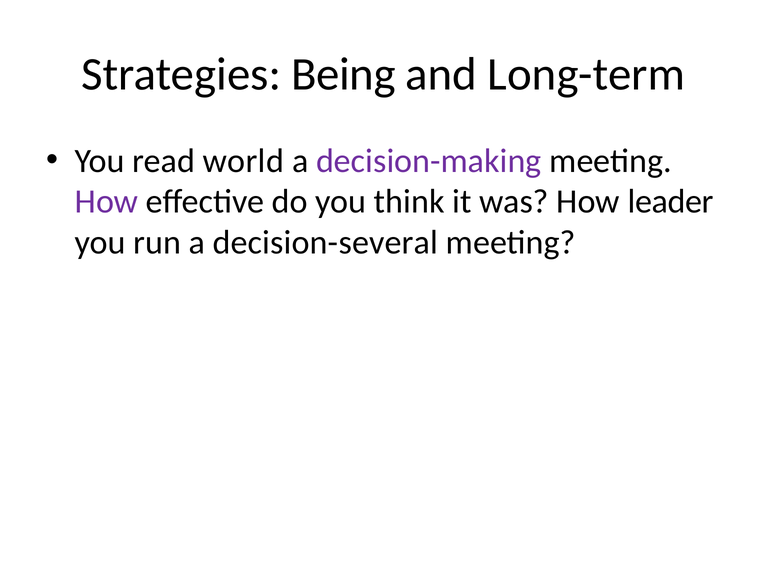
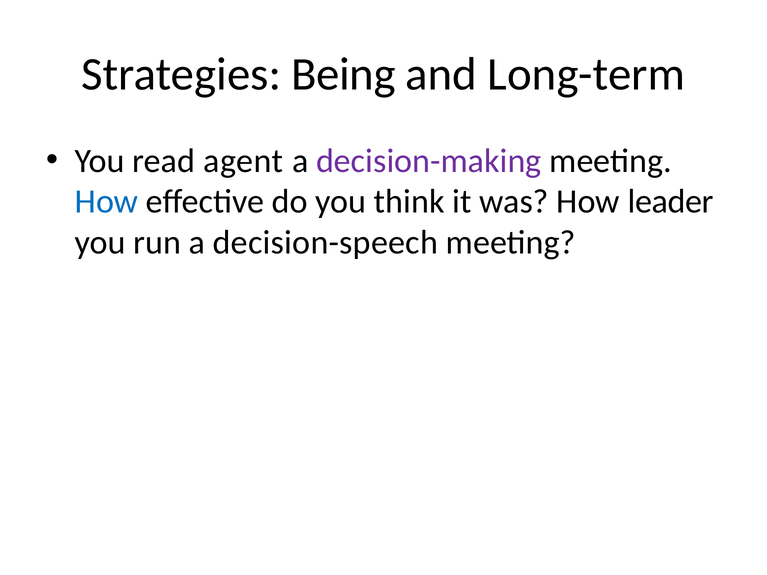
world: world -> agent
How at (107, 202) colour: purple -> blue
decision-several: decision-several -> decision-speech
